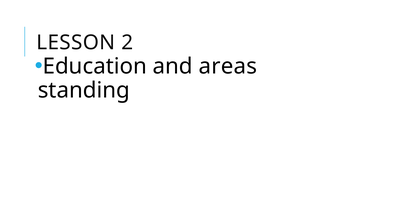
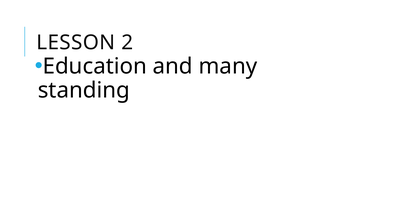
areas: areas -> many
